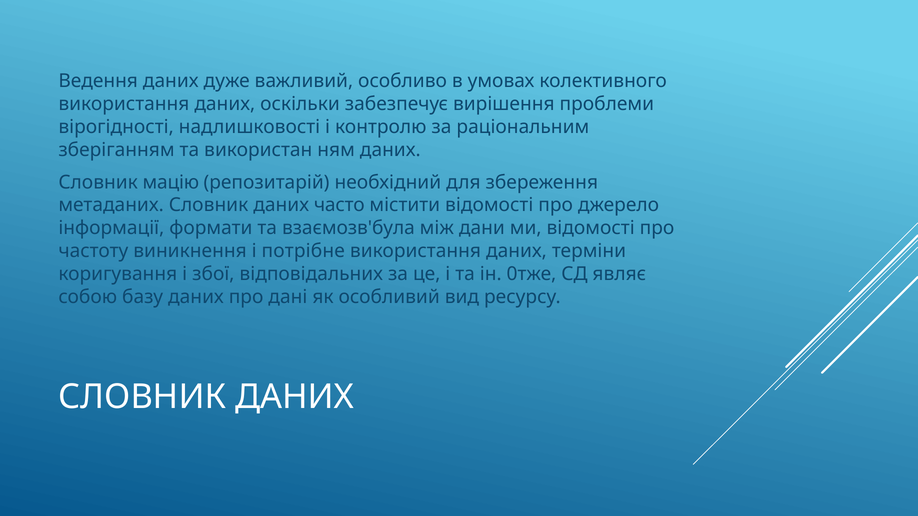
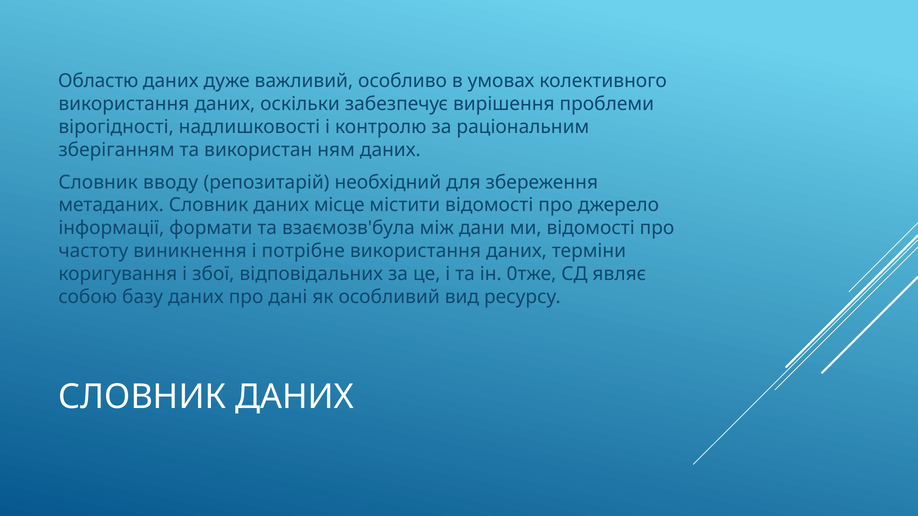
Ведення: Ведення -> Областю
мацію: мацію -> вводу
часто: часто -> місце
